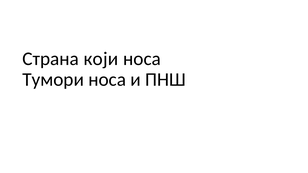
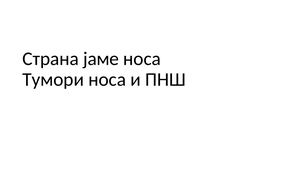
који: који -> јаме
